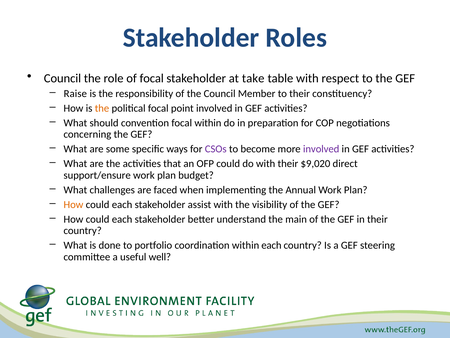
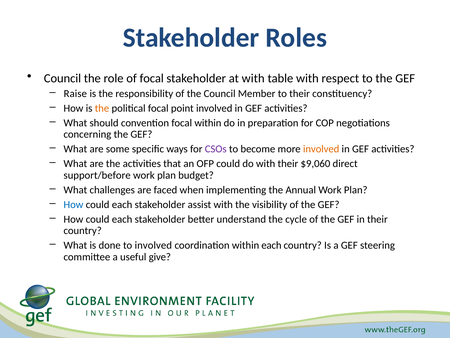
at take: take -> with
involved at (321, 149) colour: purple -> orange
$9,020: $9,020 -> $9,060
support/ensure: support/ensure -> support/before
How at (73, 204) colour: orange -> blue
main: main -> cycle
to portfolio: portfolio -> involved
well: well -> give
